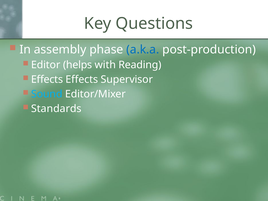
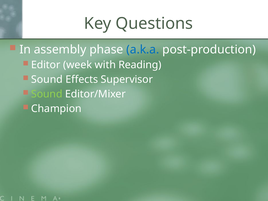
helps: helps -> week
Effects at (47, 80): Effects -> Sound
Sound at (47, 94) colour: light blue -> light green
Standards: Standards -> Champion
